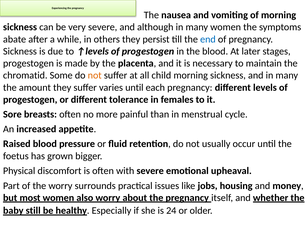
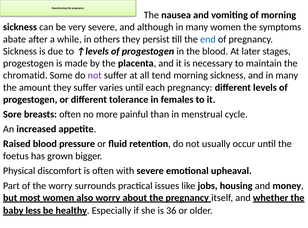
not at (95, 75) colour: orange -> purple
child: child -> tend
still: still -> less
24: 24 -> 36
